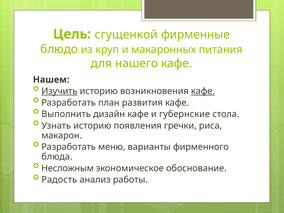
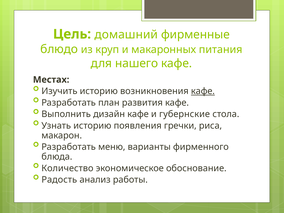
сгущенкой: сгущенкой -> домашний
Нашем: Нашем -> Местах
Изучить underline: present -> none
Несложным: Несложным -> Количество
